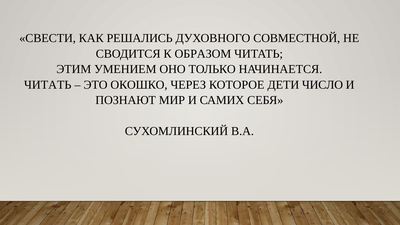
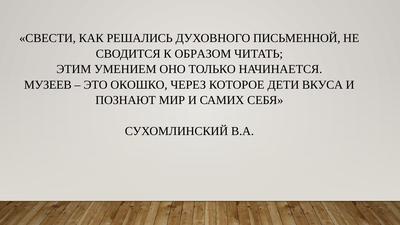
СОВМЕСТНОЙ: СОВМЕСТНОЙ -> ПИСЬМЕННОЙ
ЧИТАТЬ at (48, 85): ЧИТАТЬ -> МУЗЕЕВ
ЧИСЛО: ЧИСЛО -> ВКУСА
